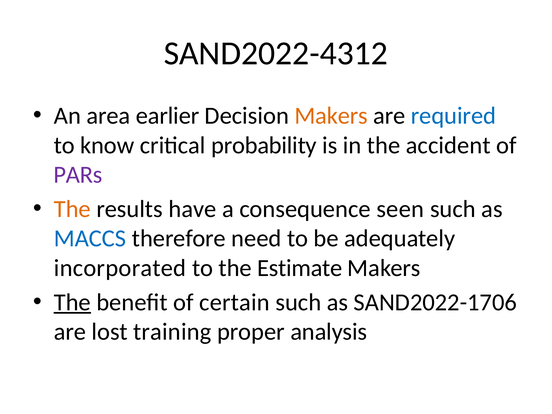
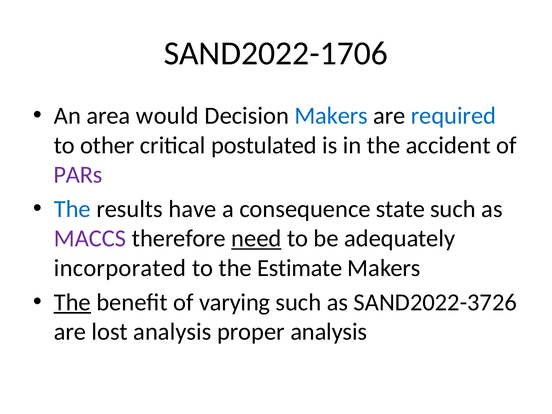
SAND2022-4312: SAND2022-4312 -> SAND2022-1706
earlier: earlier -> would
Makers at (331, 116) colour: orange -> blue
know: know -> other
probability: probability -> postulated
The at (72, 209) colour: orange -> blue
seen: seen -> state
MACCS colour: blue -> purple
need underline: none -> present
certain: certain -> varying
SAND2022-1706: SAND2022-1706 -> SAND2022-3726
lost training: training -> analysis
